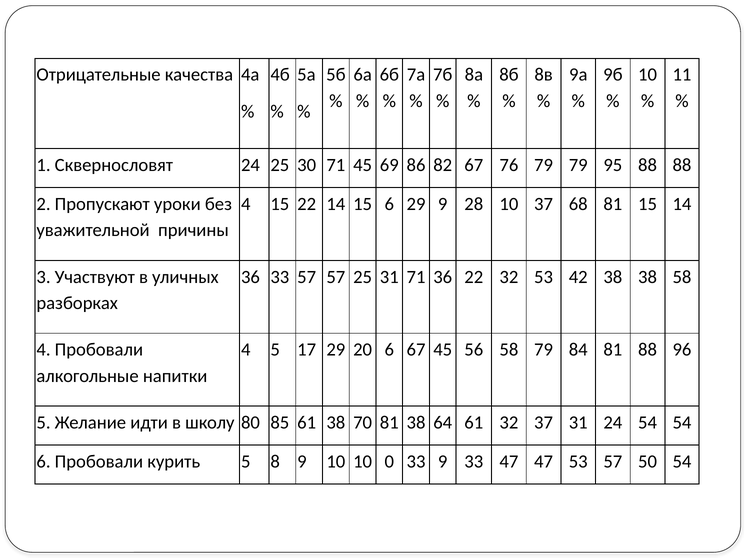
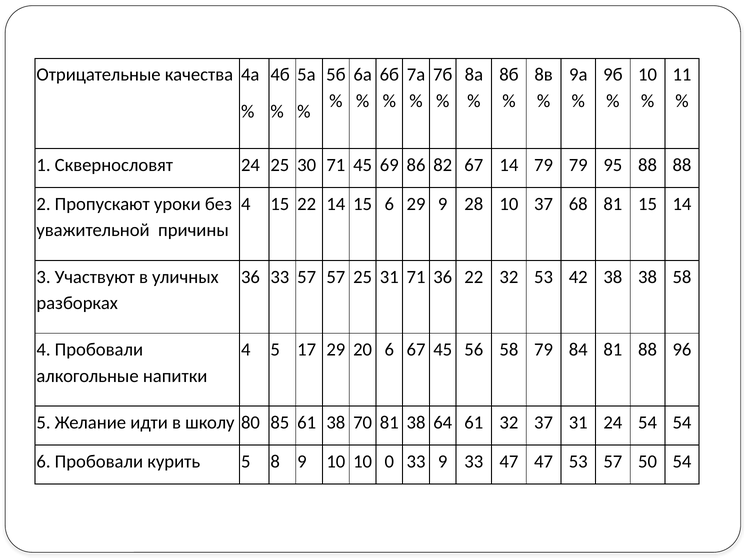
67 76: 76 -> 14
